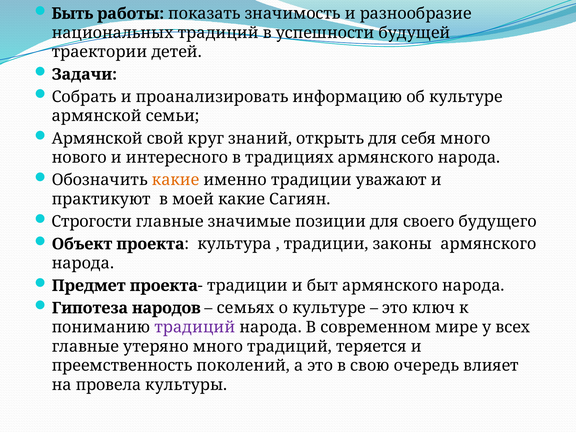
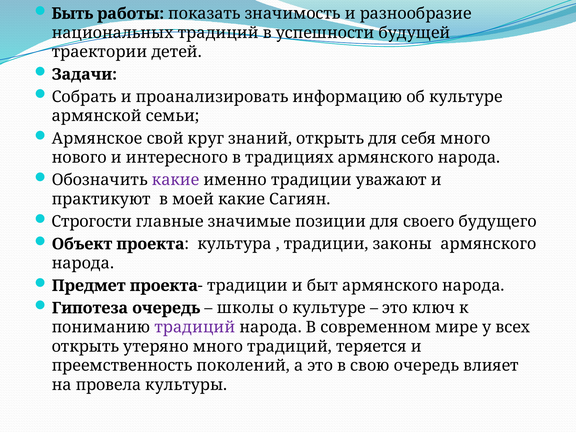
Армянской at (97, 138): Армянской -> Армянское
какие at (176, 180) colour: orange -> purple
Гипотеза народов: народов -> очередь
семьях: семьях -> школы
главные at (85, 346): главные -> открыть
